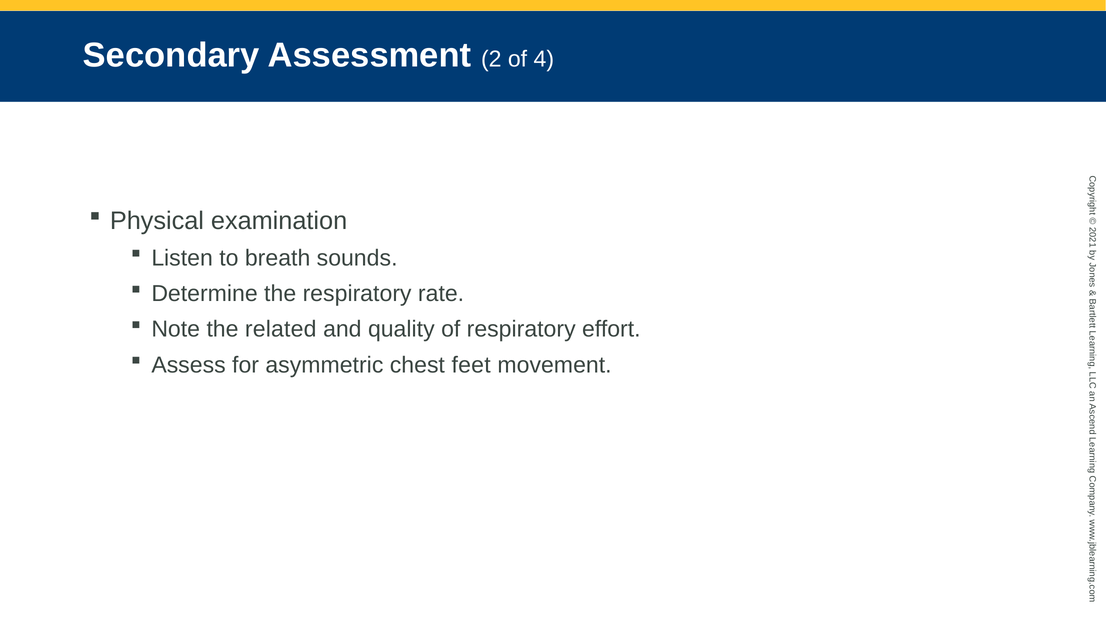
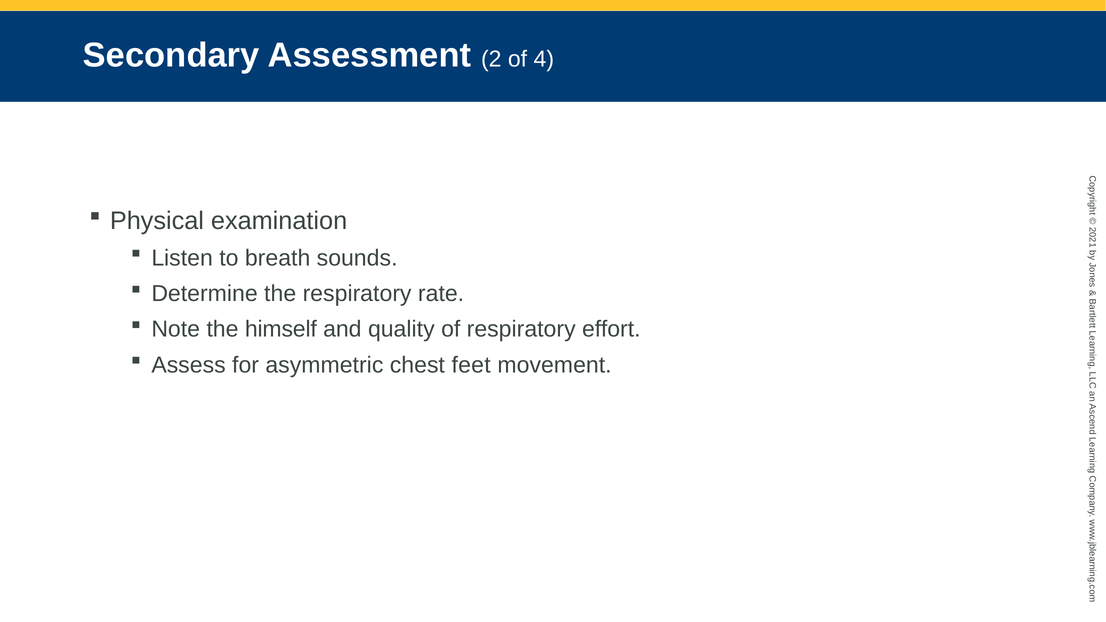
related: related -> himself
